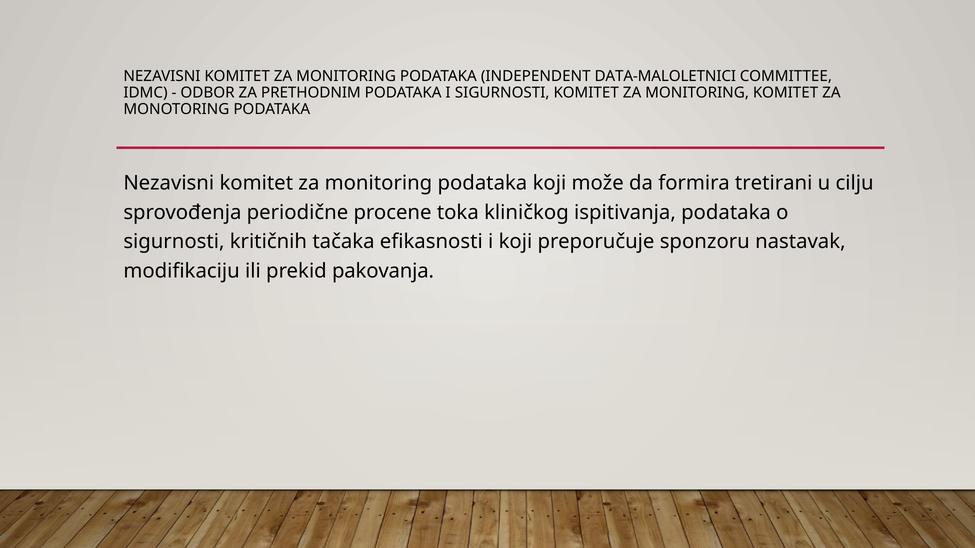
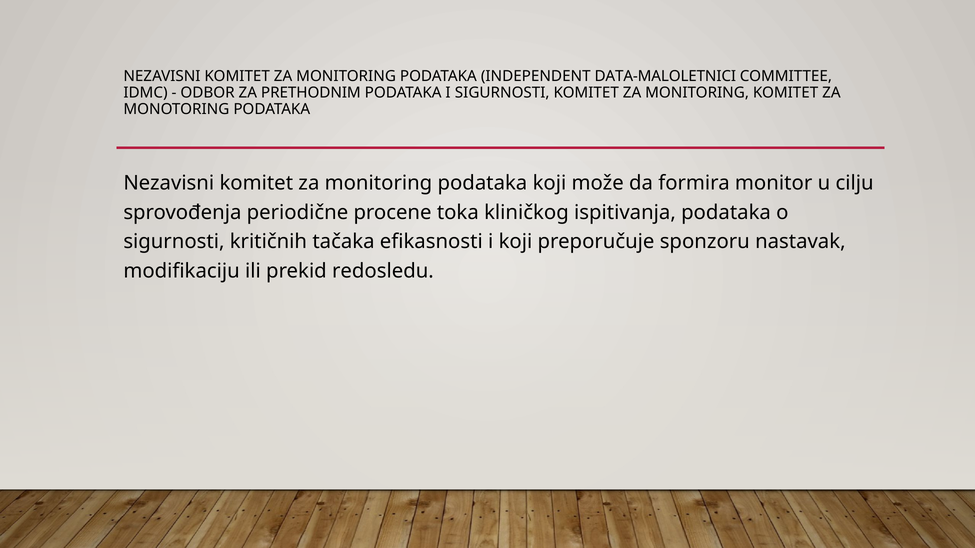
tretirani: tretirani -> monitor
pakovanja: pakovanja -> redosledu
